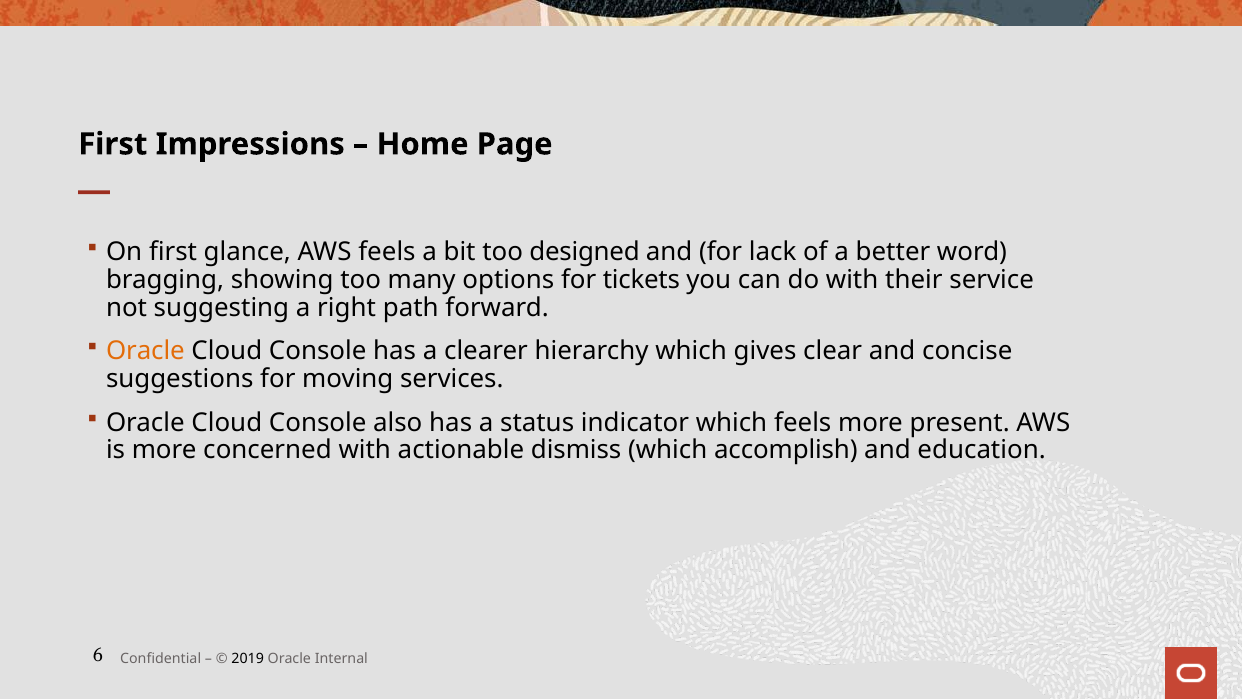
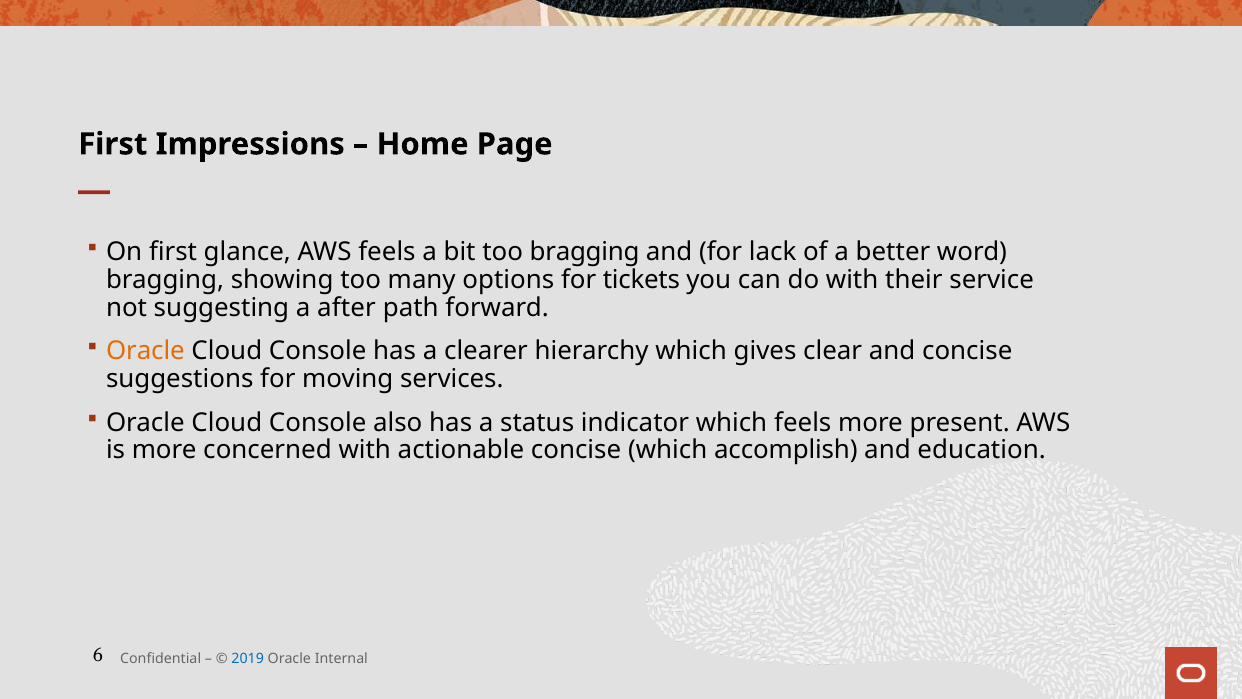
too designed: designed -> bragging
right: right -> after
actionable dismiss: dismiss -> concise
2019 colour: black -> blue
